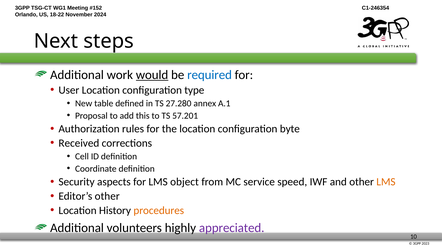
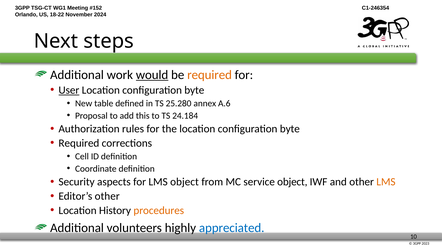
required at (210, 75) colour: blue -> orange
User underline: none -> present
type at (194, 90): type -> byte
27.280: 27.280 -> 25.280
A.1: A.1 -> A.6
57.201: 57.201 -> 24.184
Received at (79, 143): Received -> Required
service speed: speed -> object
appreciated colour: purple -> blue
